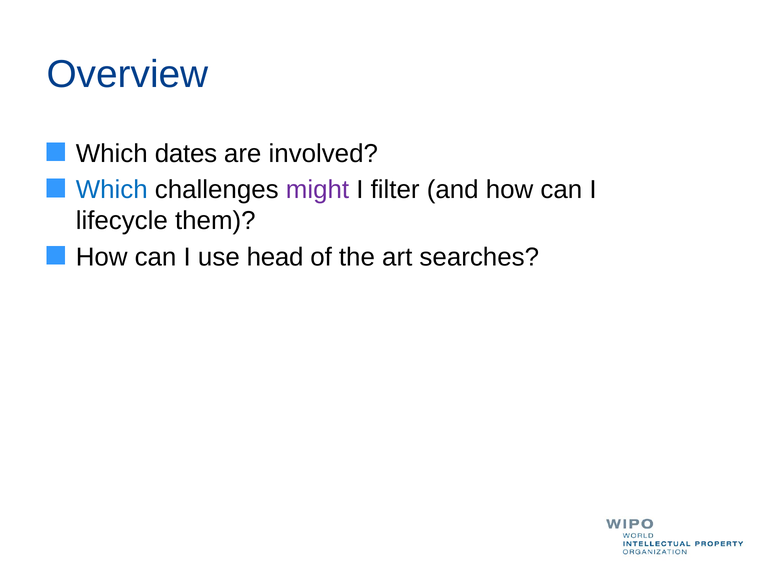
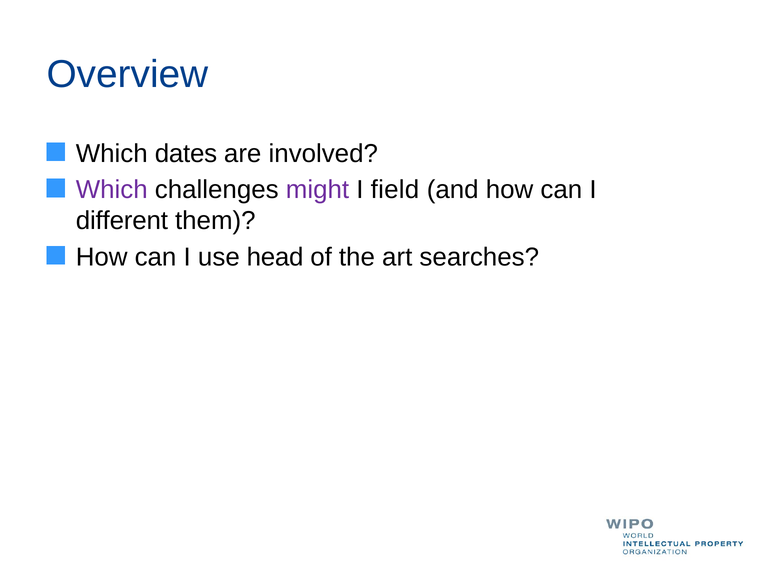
Which at (112, 190) colour: blue -> purple
filter: filter -> field
lifecycle: lifecycle -> different
